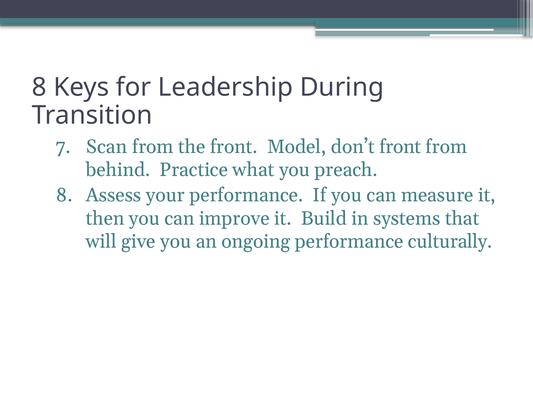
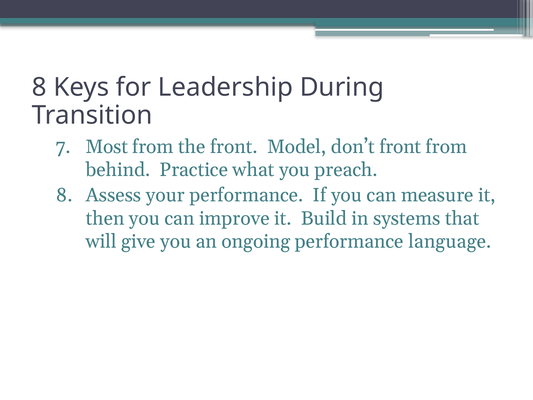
Scan: Scan -> Most
culturally: culturally -> language
